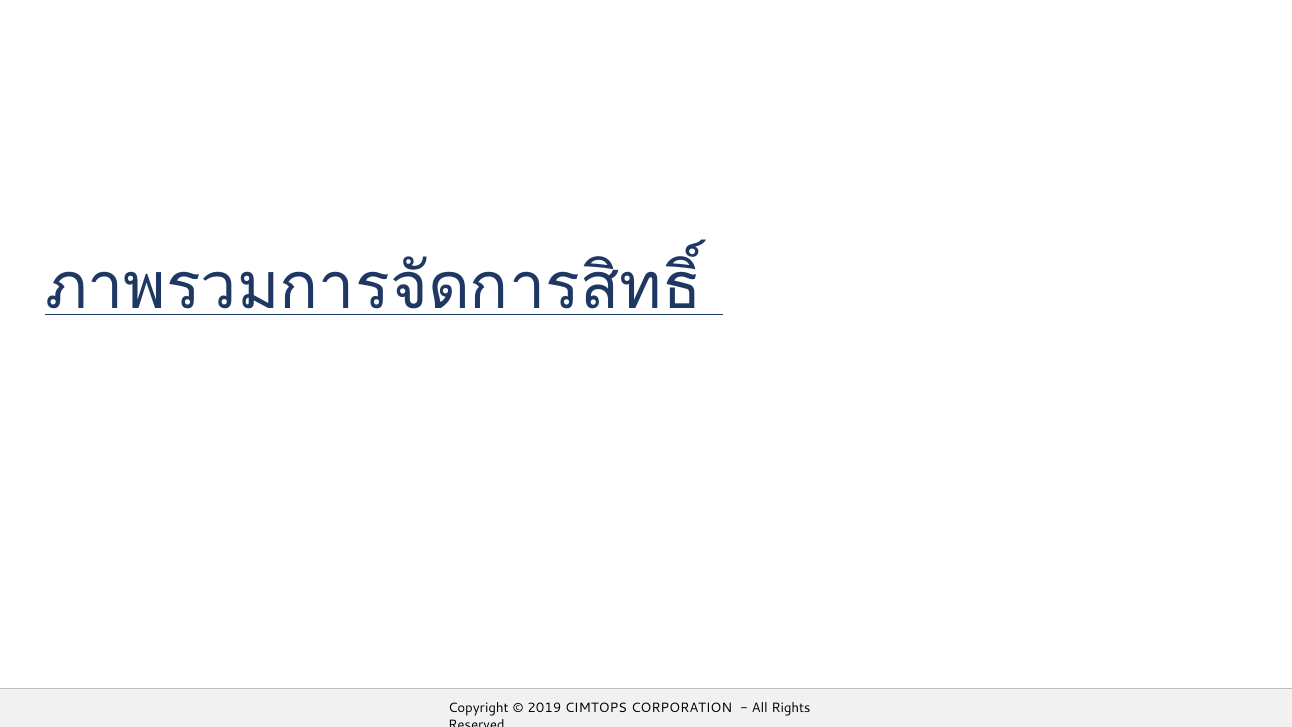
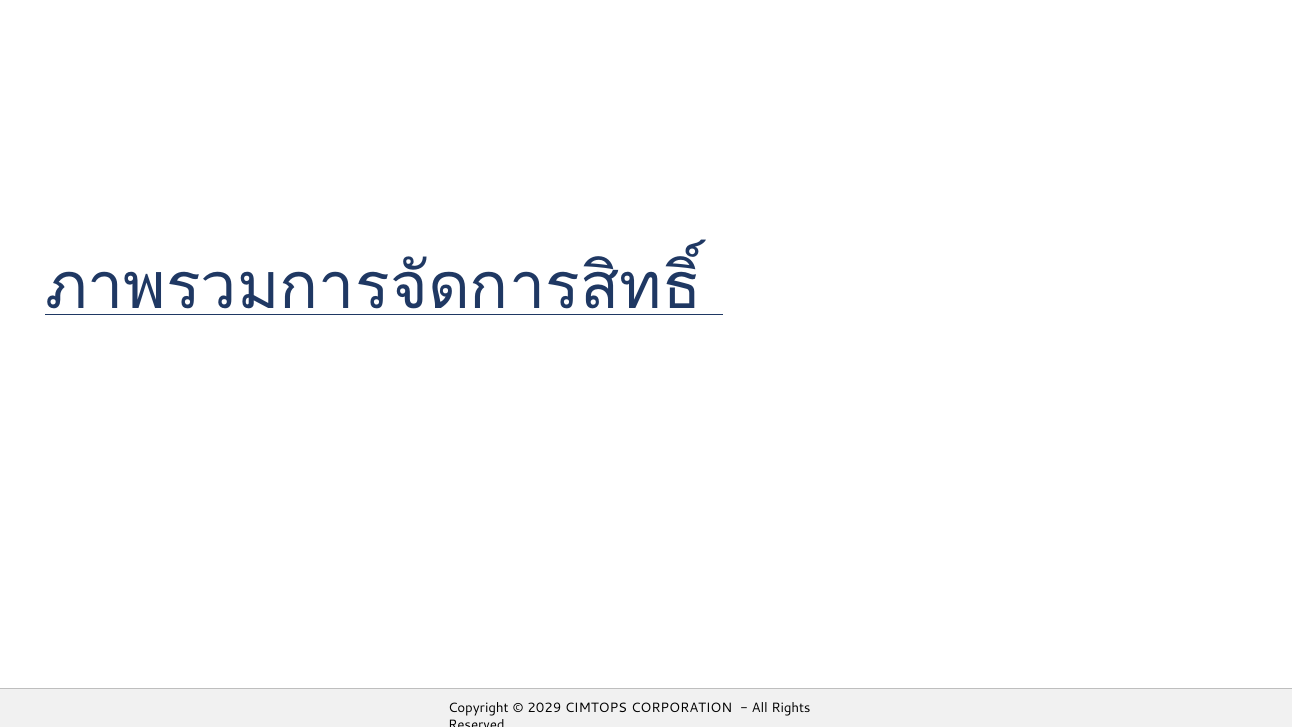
2019: 2019 -> 2029
